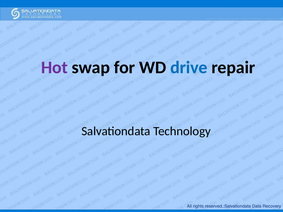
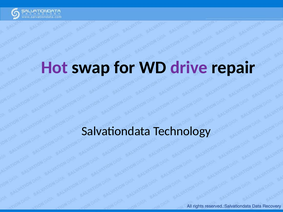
drive colour: blue -> purple
